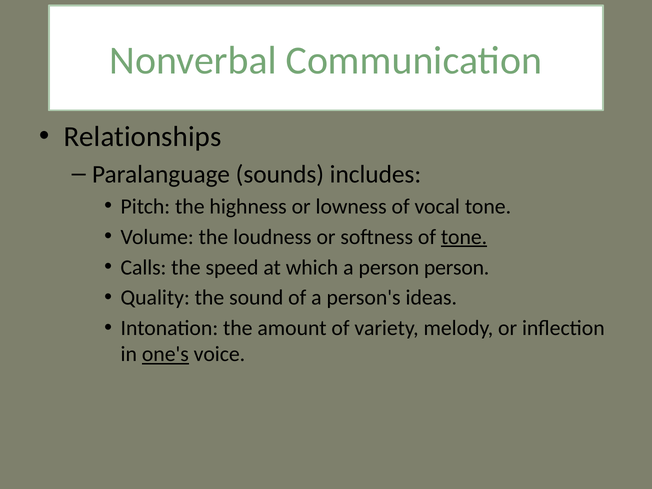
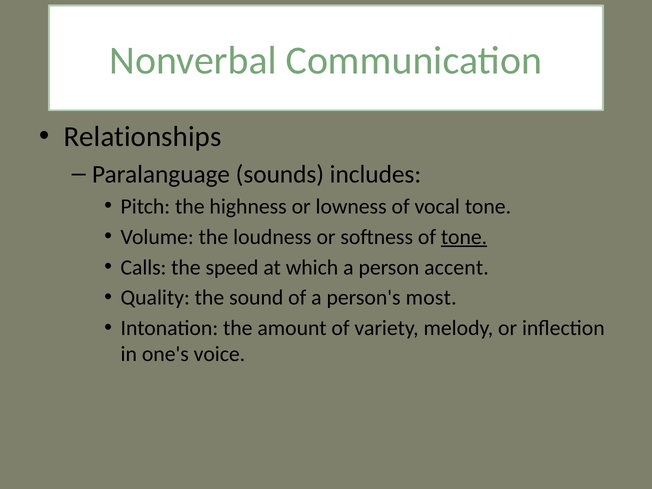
person person: person -> accent
ideas: ideas -> most
one's underline: present -> none
